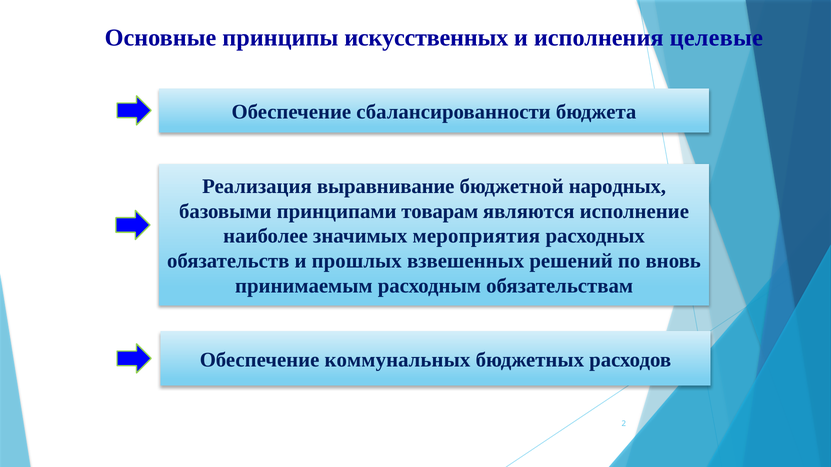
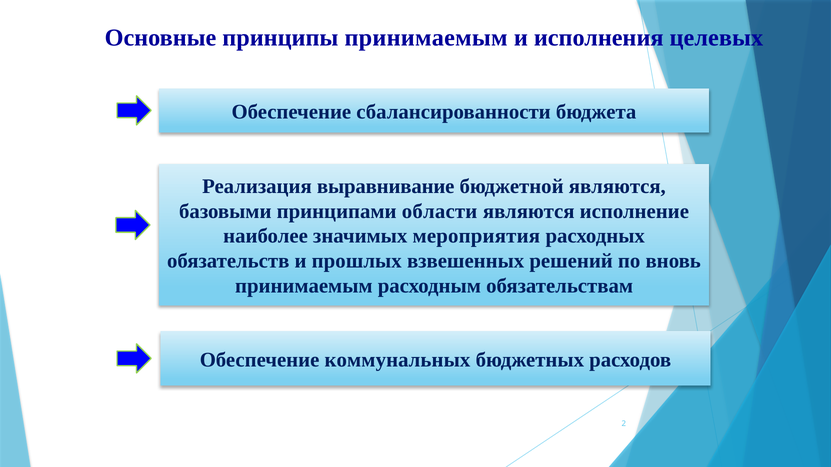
принципы искусственных: искусственных -> принимаемым
целевые: целевые -> целевых
бюджетной народных: народных -> являются
товарам: товарам -> области
